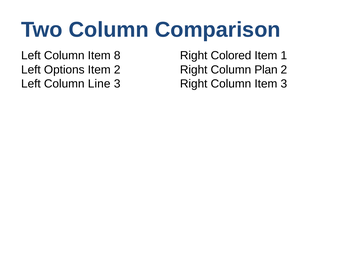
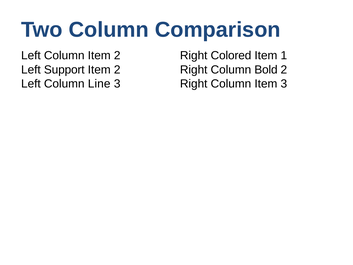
Column Item 8: 8 -> 2
Options: Options -> Support
Plan: Plan -> Bold
